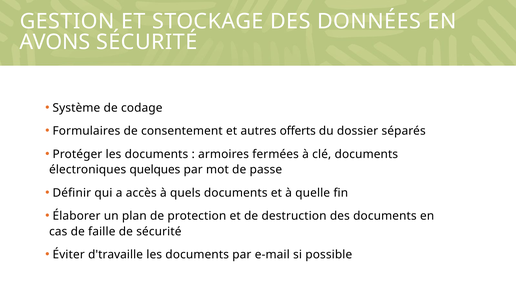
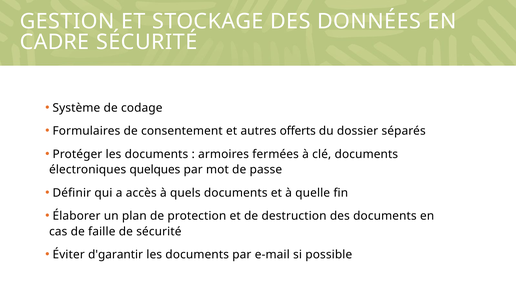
AVONS: AVONS -> CADRE
d'travaille: d'travaille -> d'garantir
